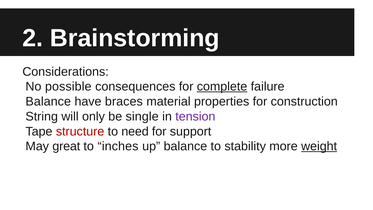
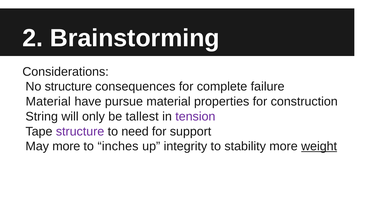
No possible: possible -> structure
complete underline: present -> none
Balance at (48, 101): Balance -> Material
braces: braces -> pursue
single: single -> tallest
structure at (80, 131) colour: red -> purple
May great: great -> more
up balance: balance -> integrity
